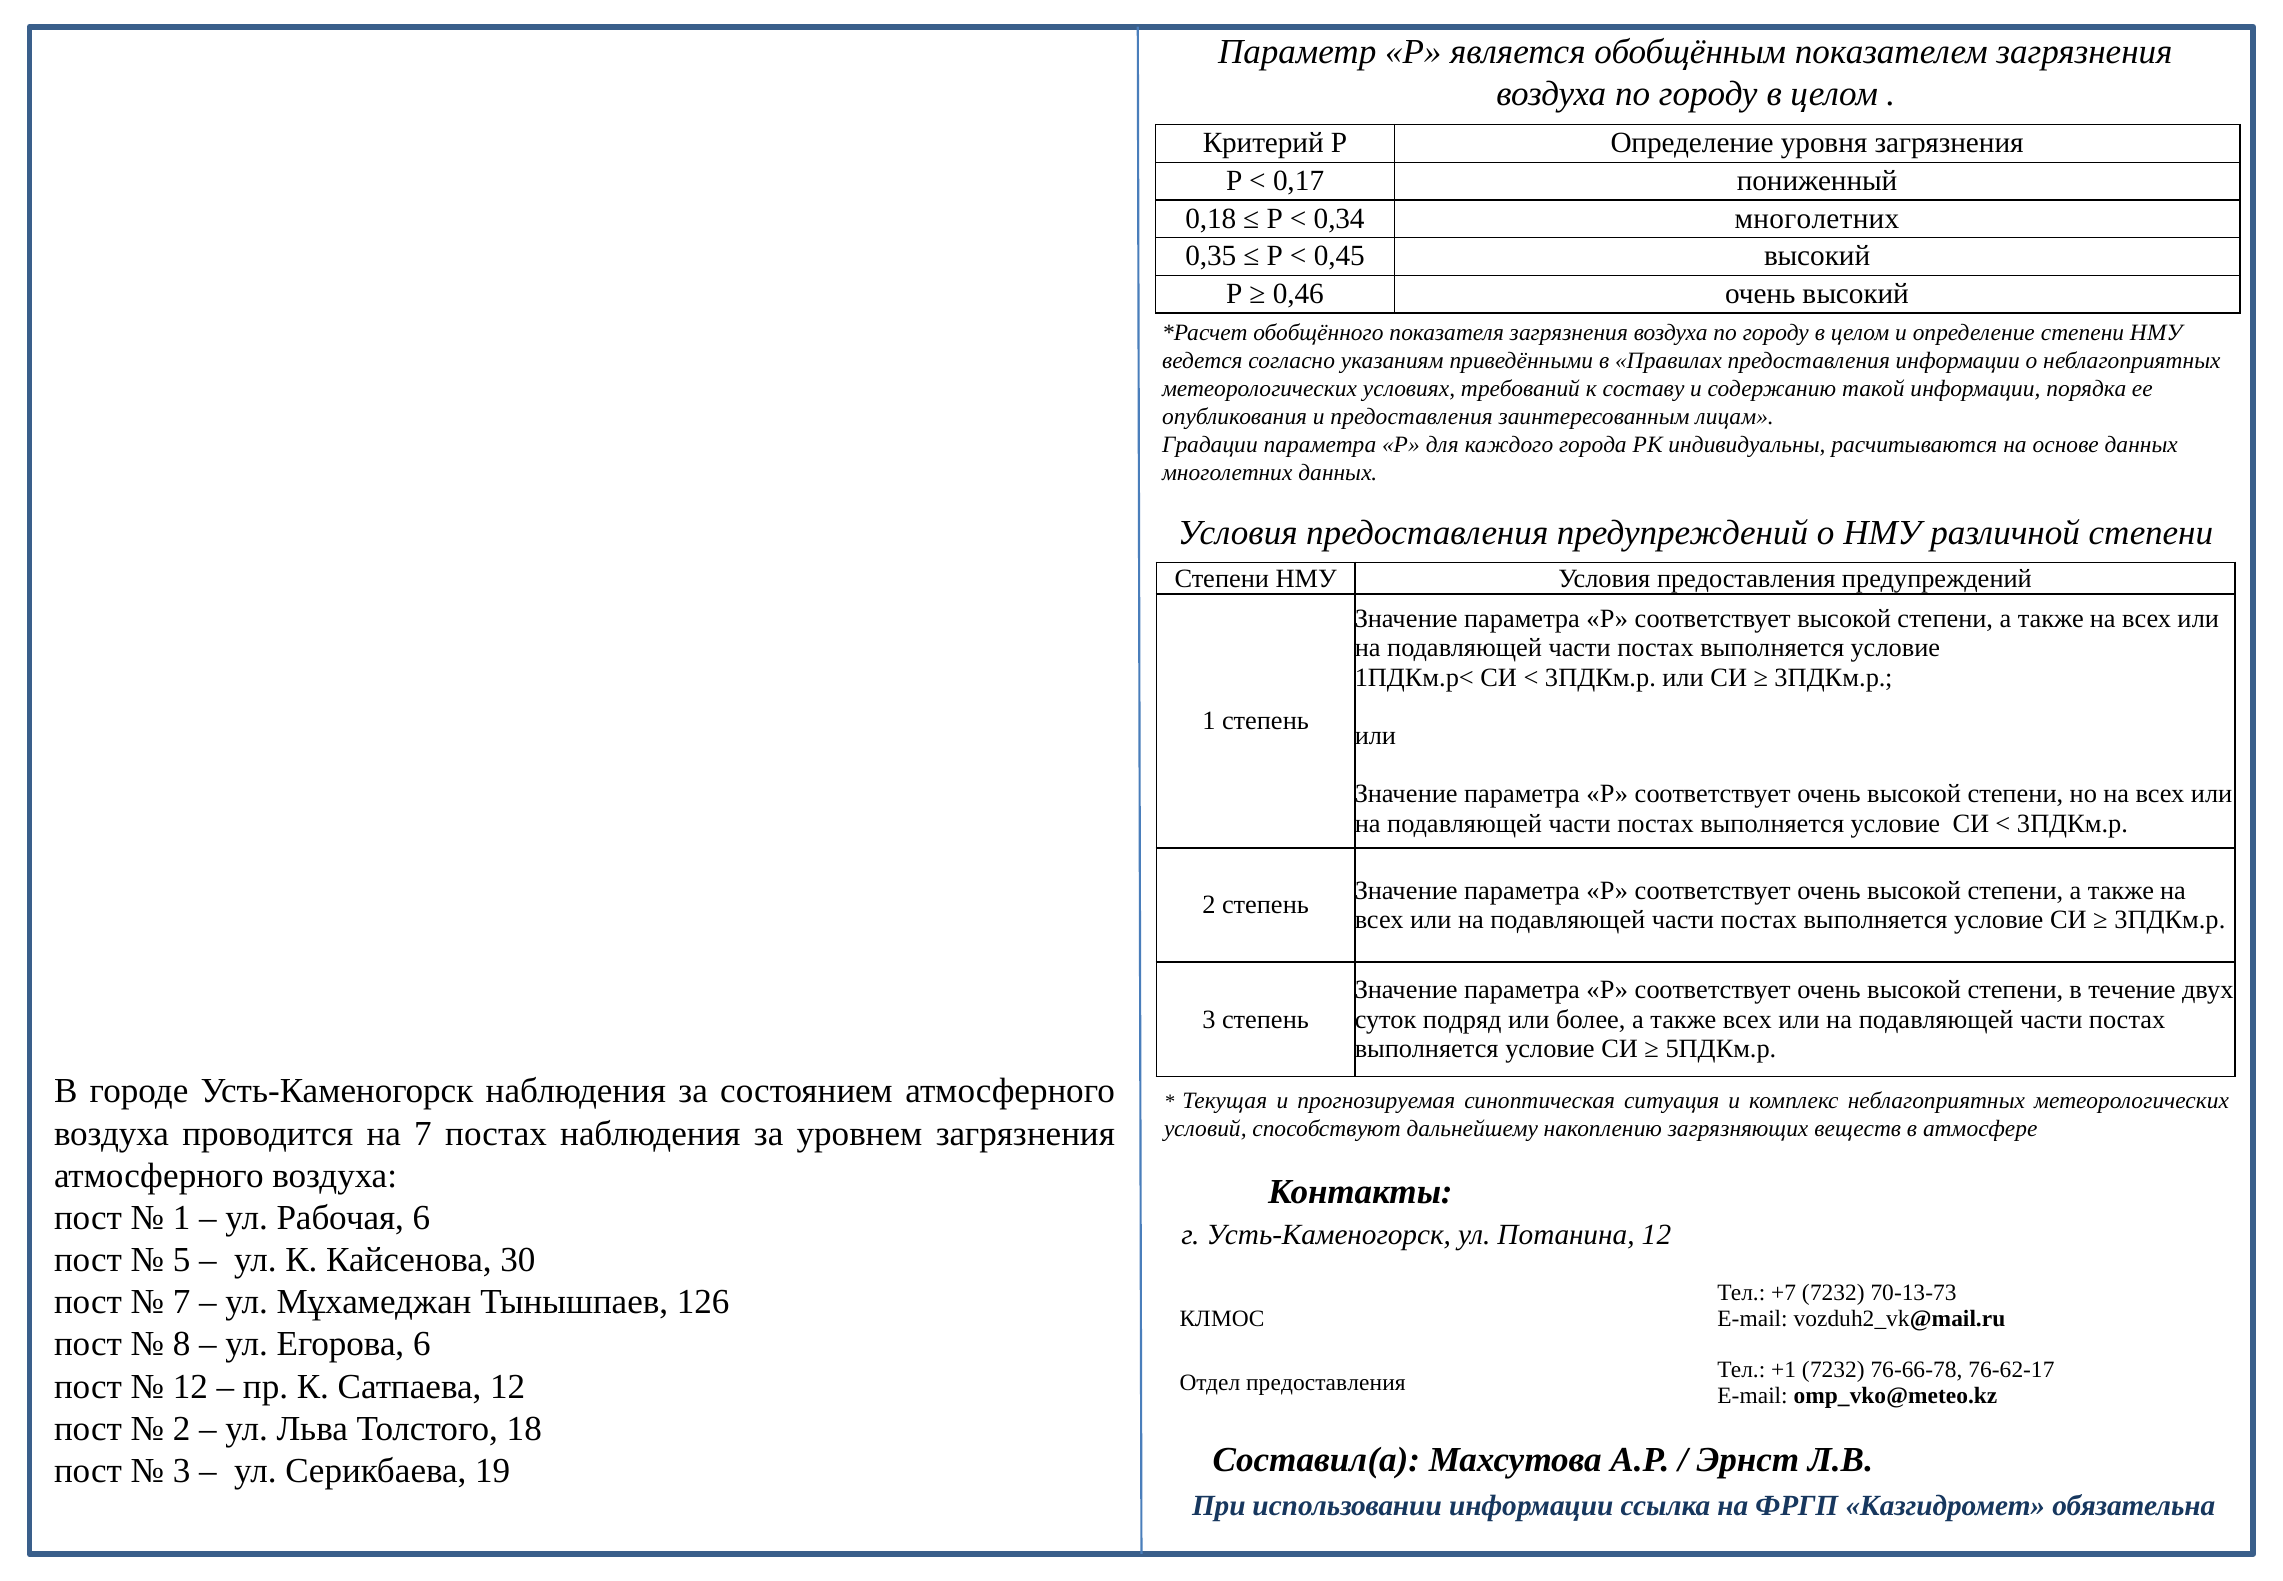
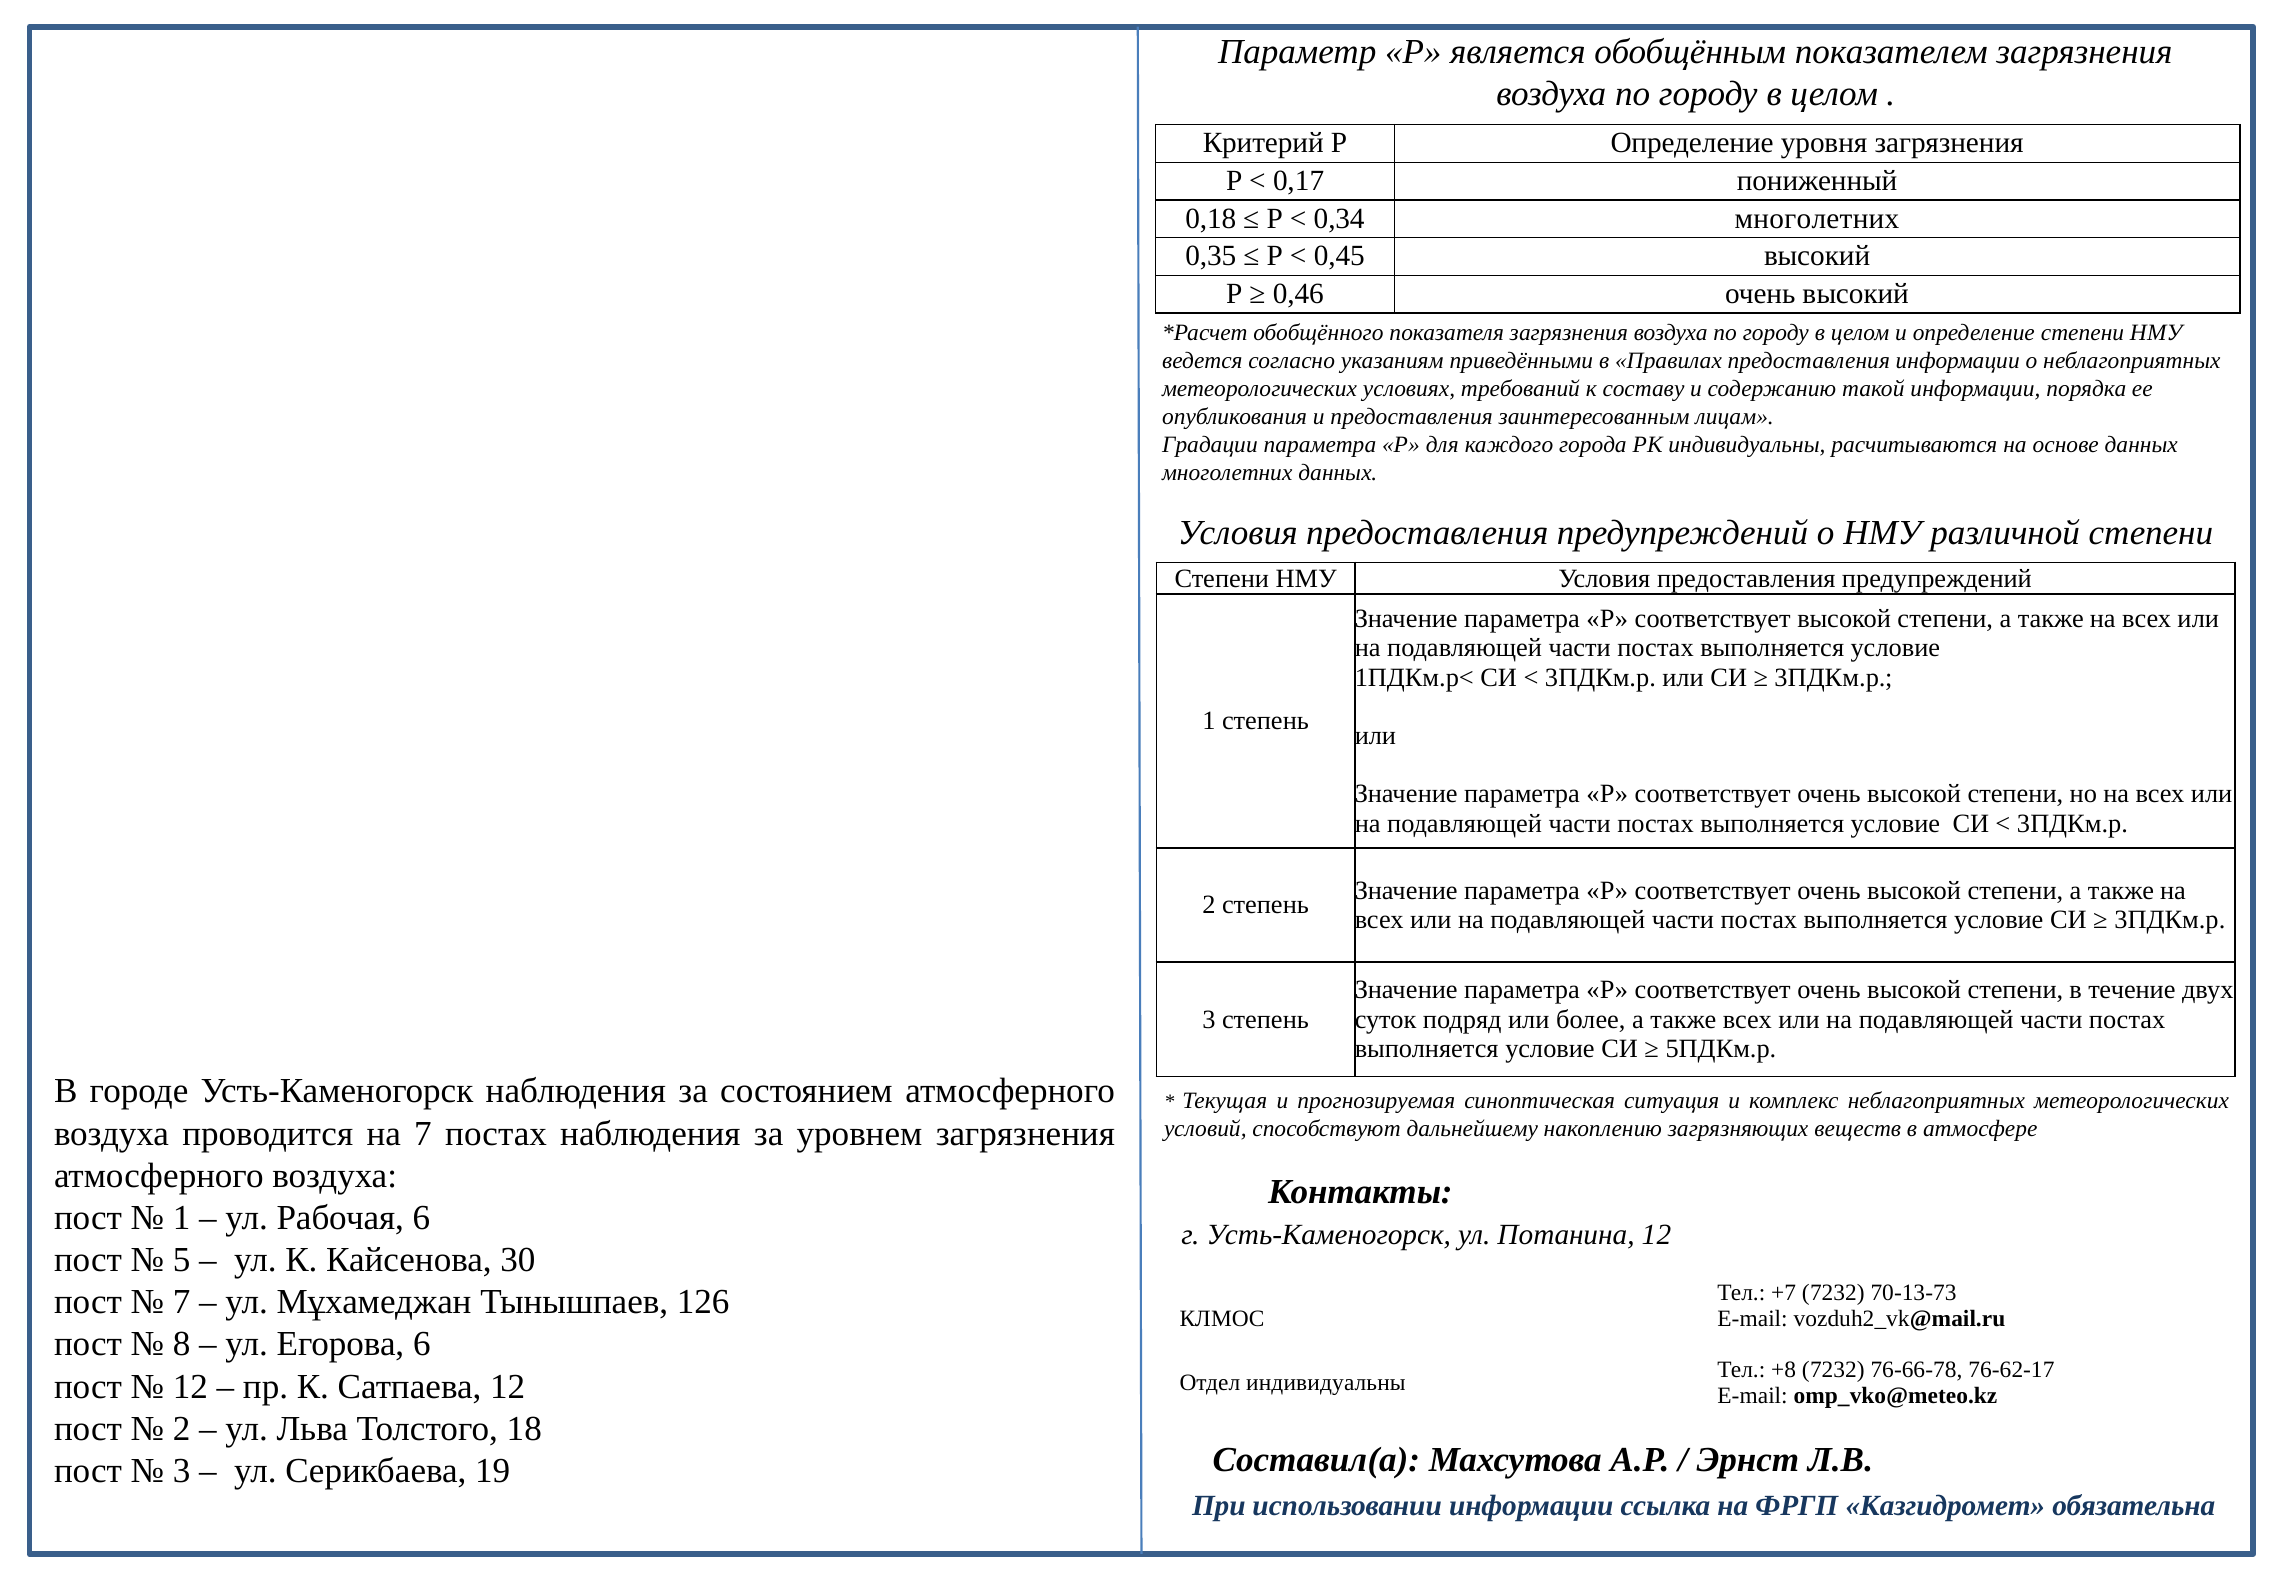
+1: +1 -> +8
Отдел предоставления: предоставления -> индивидуальны
